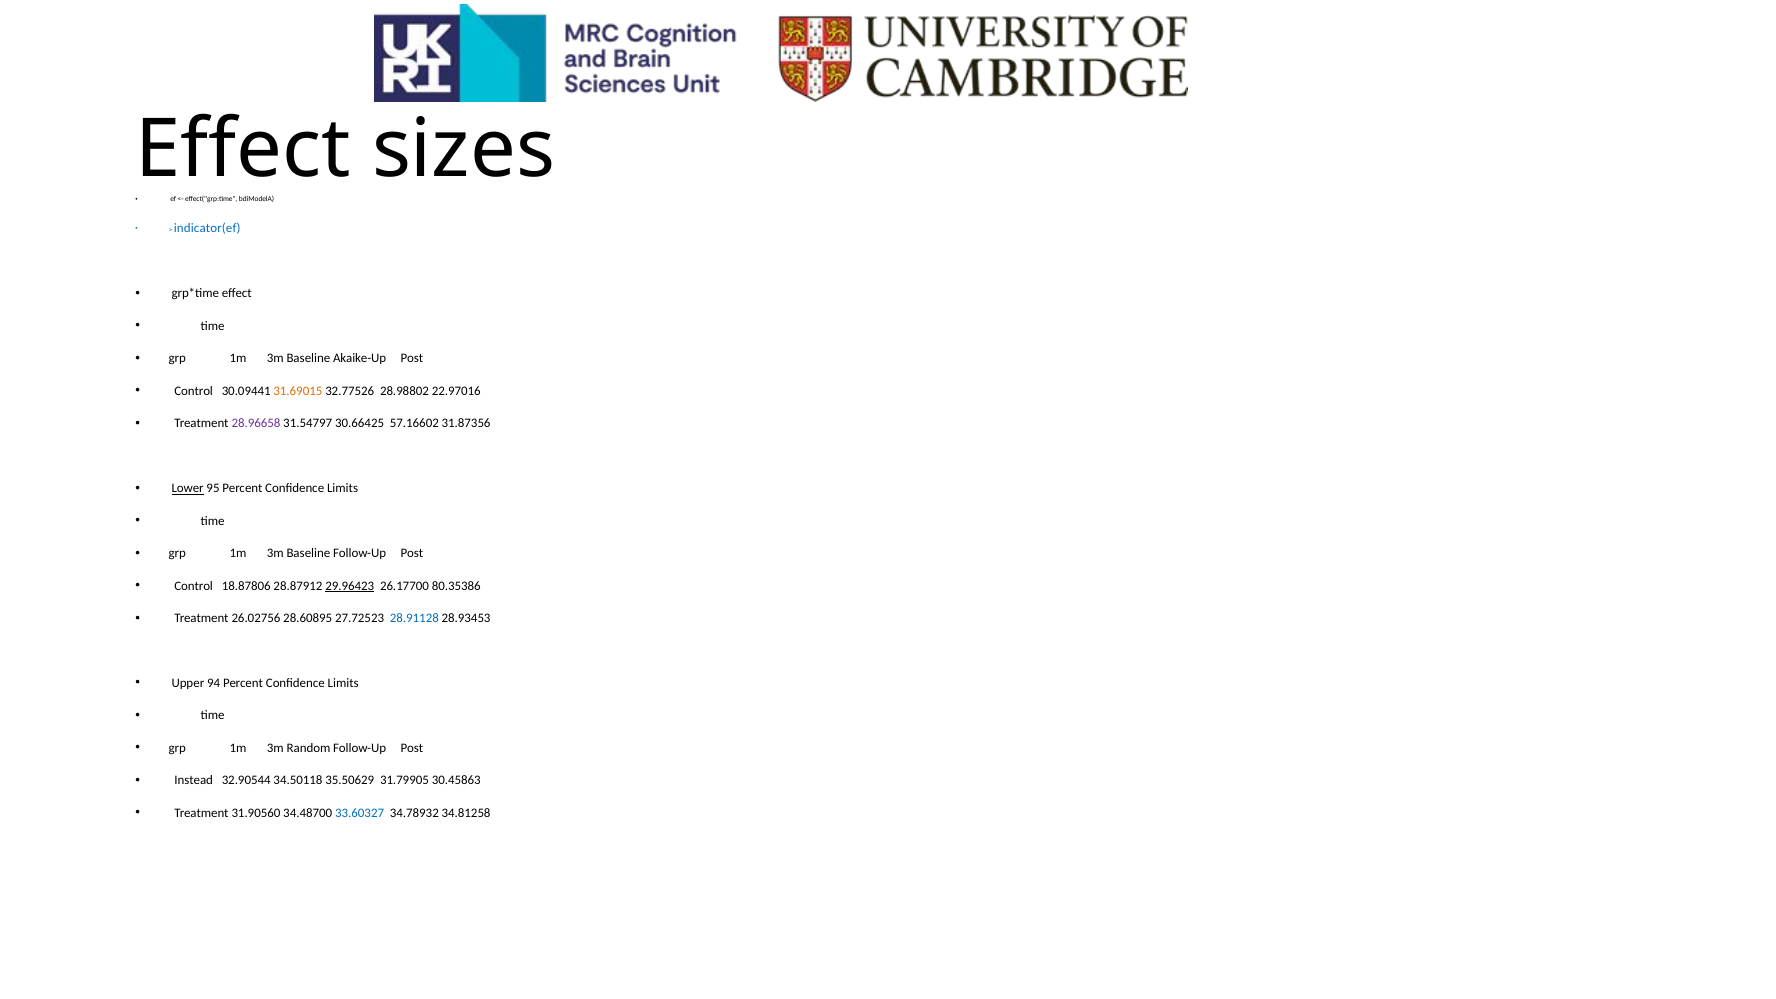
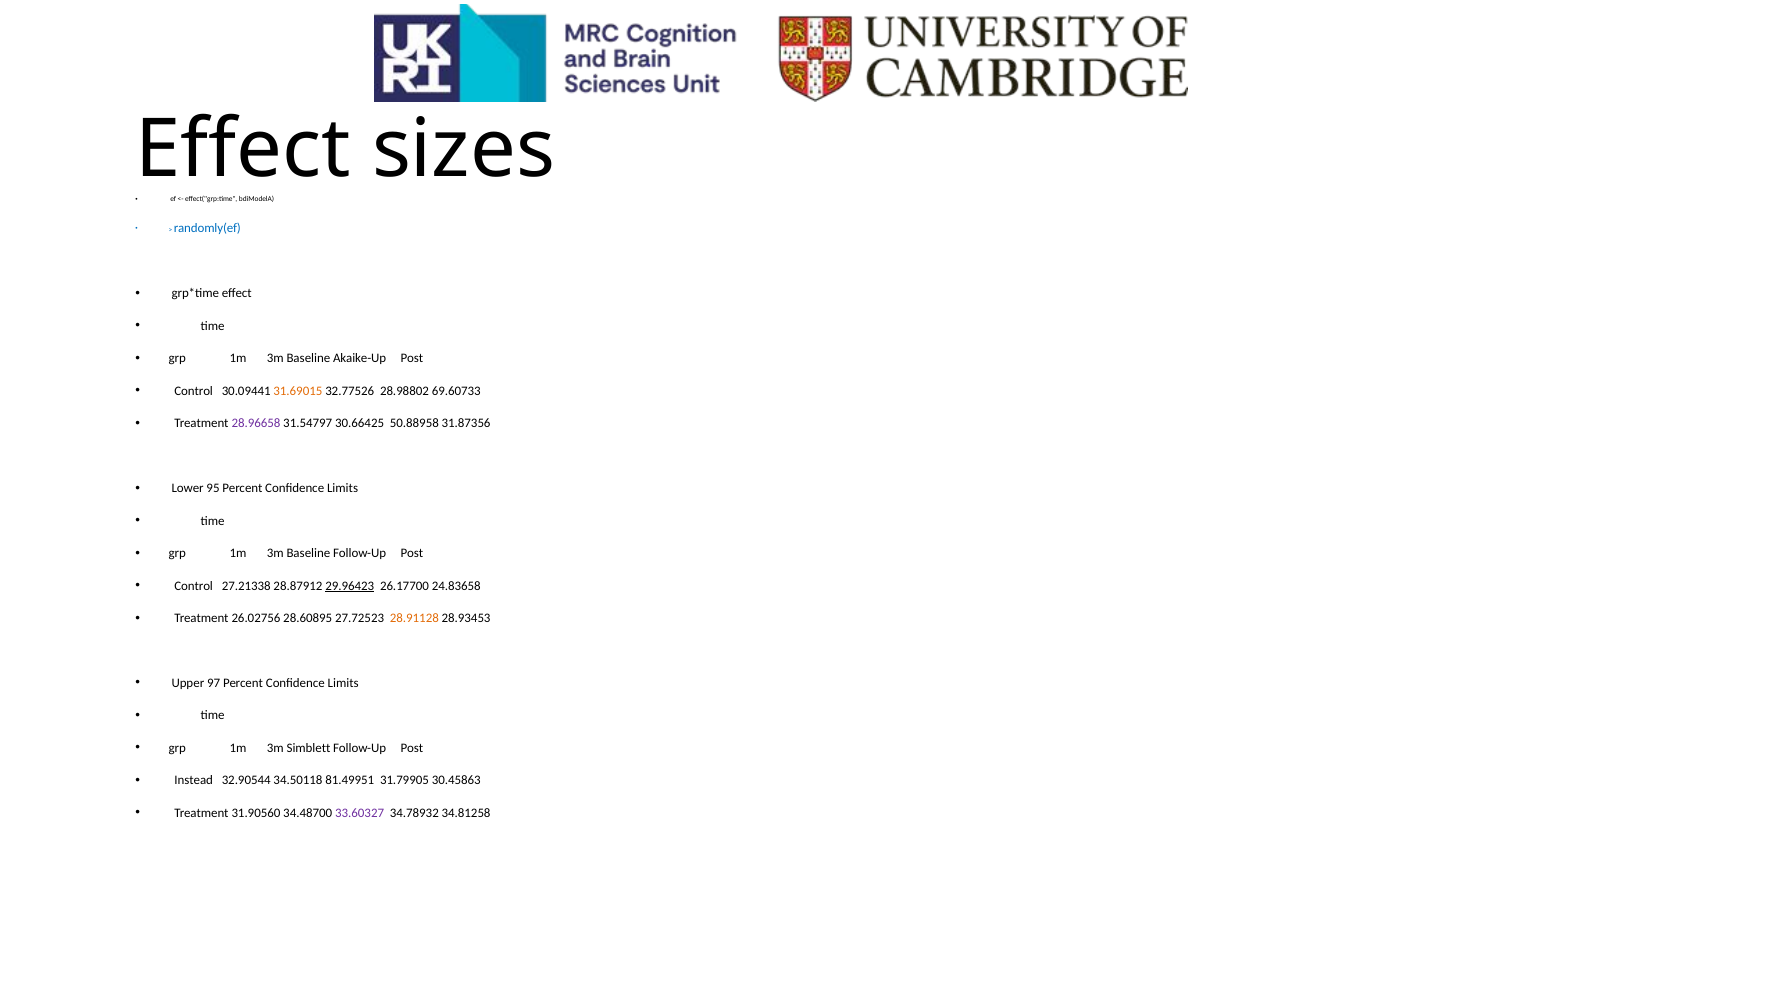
indicator(ef: indicator(ef -> randomly(ef
22.97016: 22.97016 -> 69.60733
57.16602: 57.16602 -> 50.88958
Lower underline: present -> none
18.87806: 18.87806 -> 27.21338
80.35386: 80.35386 -> 24.83658
28.91128 colour: blue -> orange
94: 94 -> 97
Random: Random -> Simblett
35.50629: 35.50629 -> 81.49951
33.60327 colour: blue -> purple
